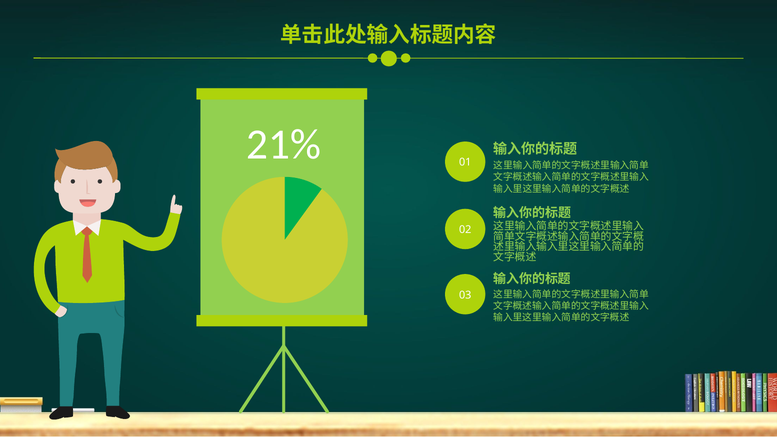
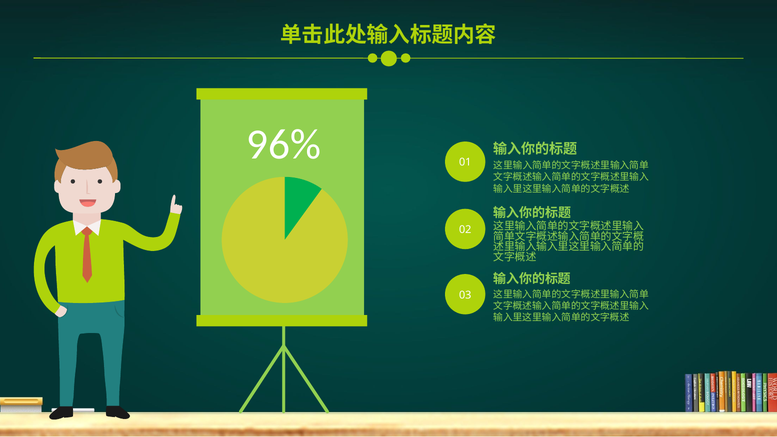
21%: 21% -> 96%
